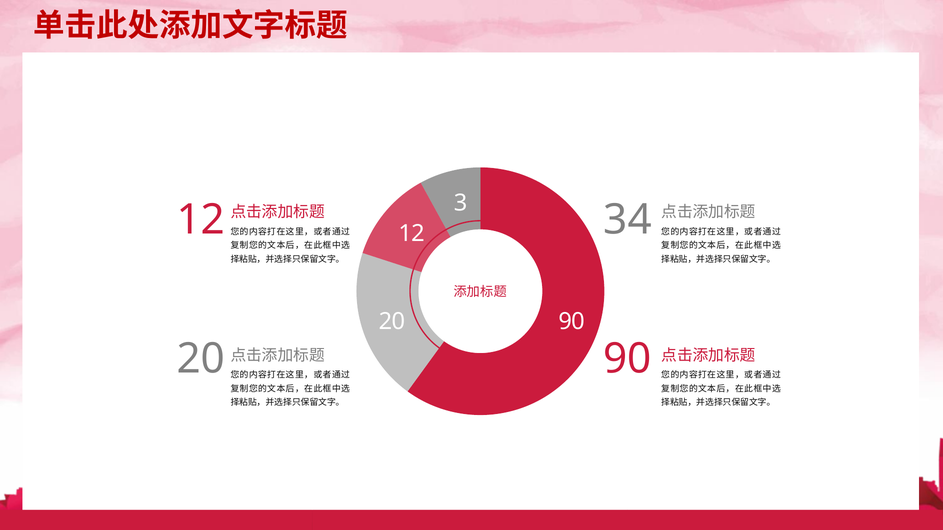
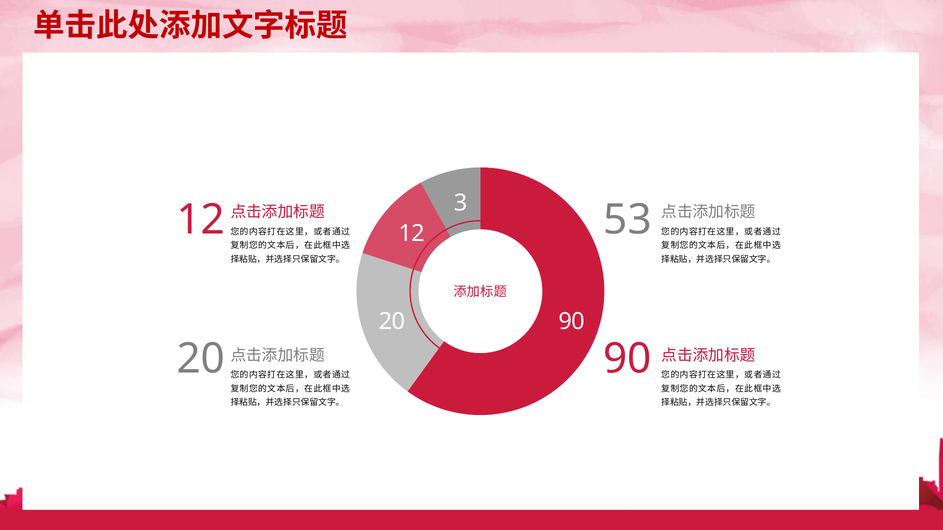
34: 34 -> 53
